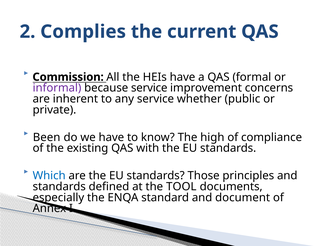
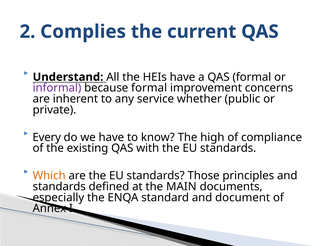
Commission: Commission -> Understand
because service: service -> formal
Been: Been -> Every
Which colour: blue -> orange
TOOL: TOOL -> MAIN
